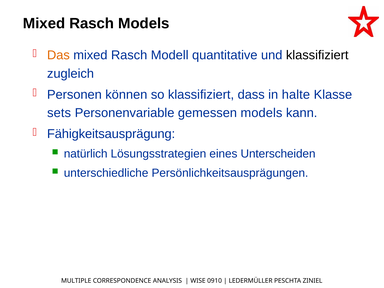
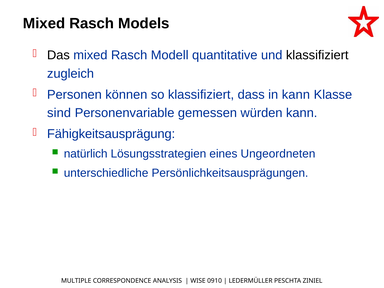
Das colour: orange -> black
in halte: halte -> kann
sets: sets -> sind
gemessen models: models -> würden
Unterscheiden: Unterscheiden -> Ungeordneten
